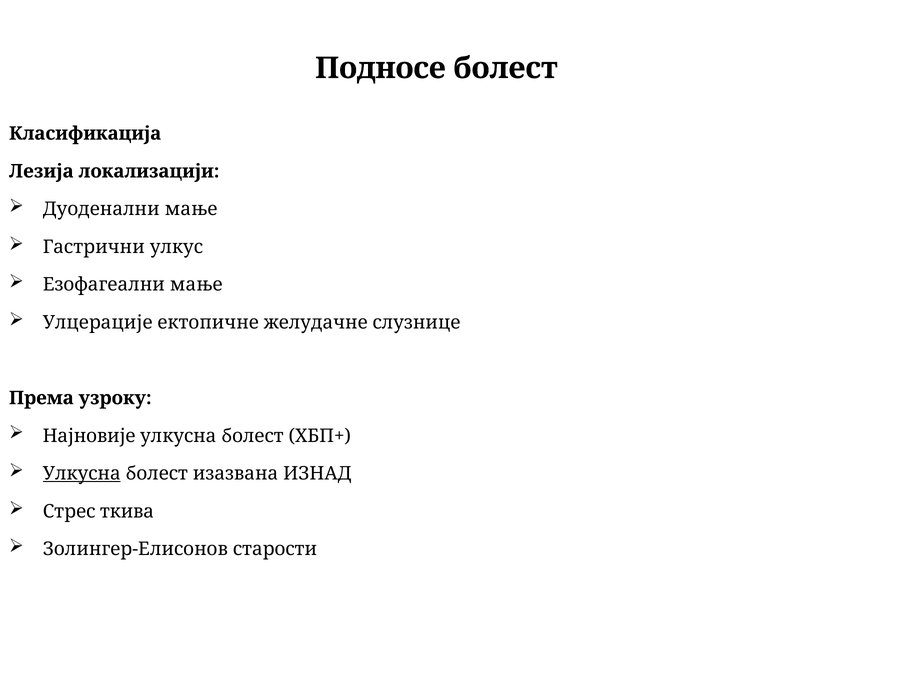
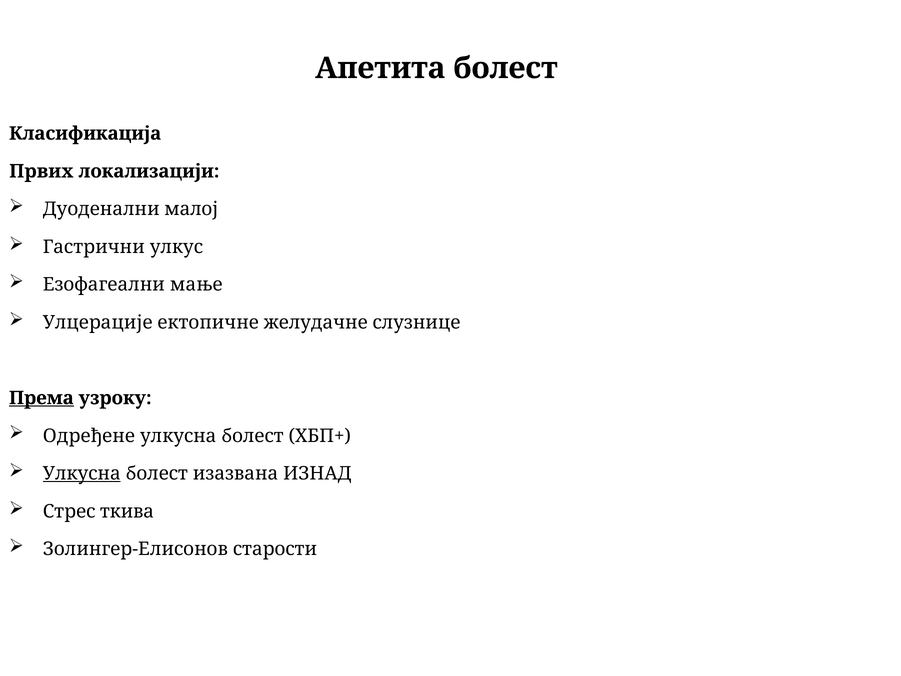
Подносе: Подносе -> Апетита
Лезија: Лезија -> Првих
Дуоденални мање: мање -> малој
Према underline: none -> present
Најновије: Најновије -> Одређене
